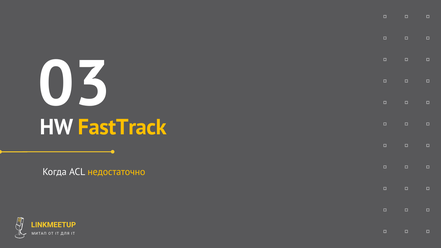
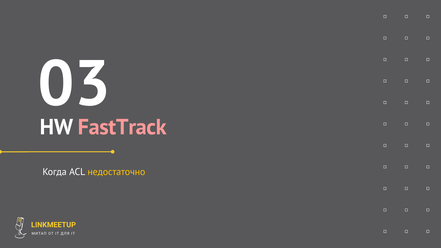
FastTrack colour: yellow -> pink
